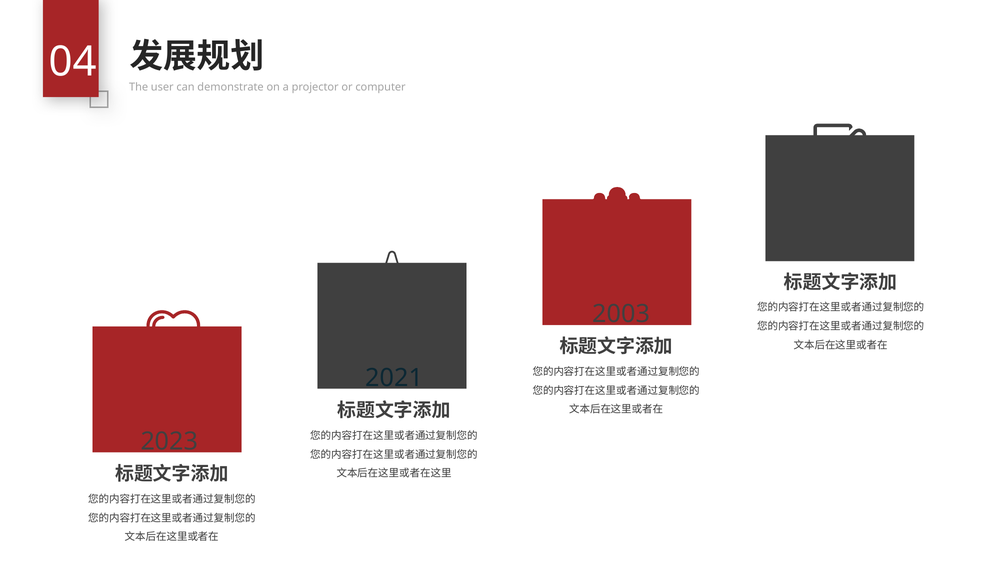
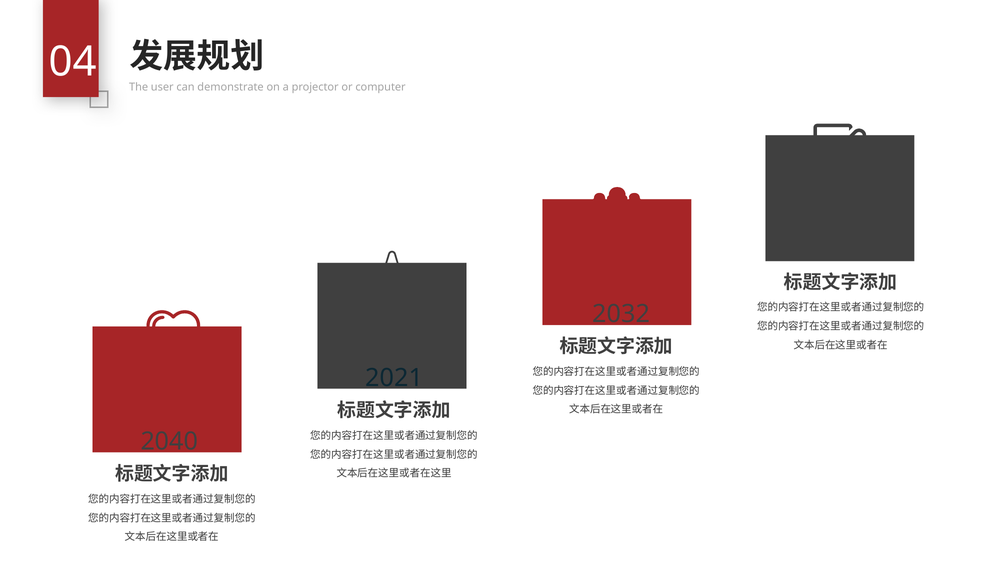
2003: 2003 -> 2032
2023 at (169, 442): 2023 -> 2040
